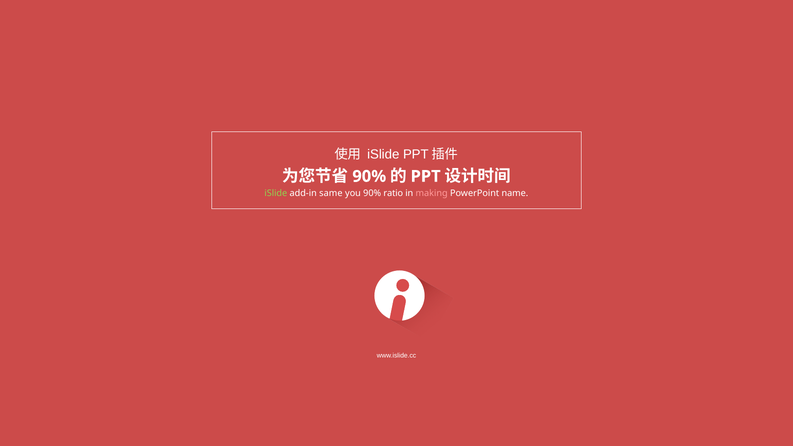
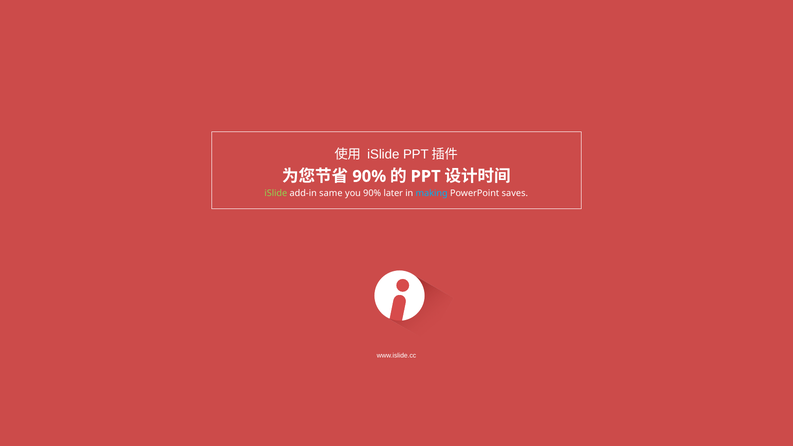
ratio: ratio -> later
making colour: pink -> light blue
name: name -> saves
